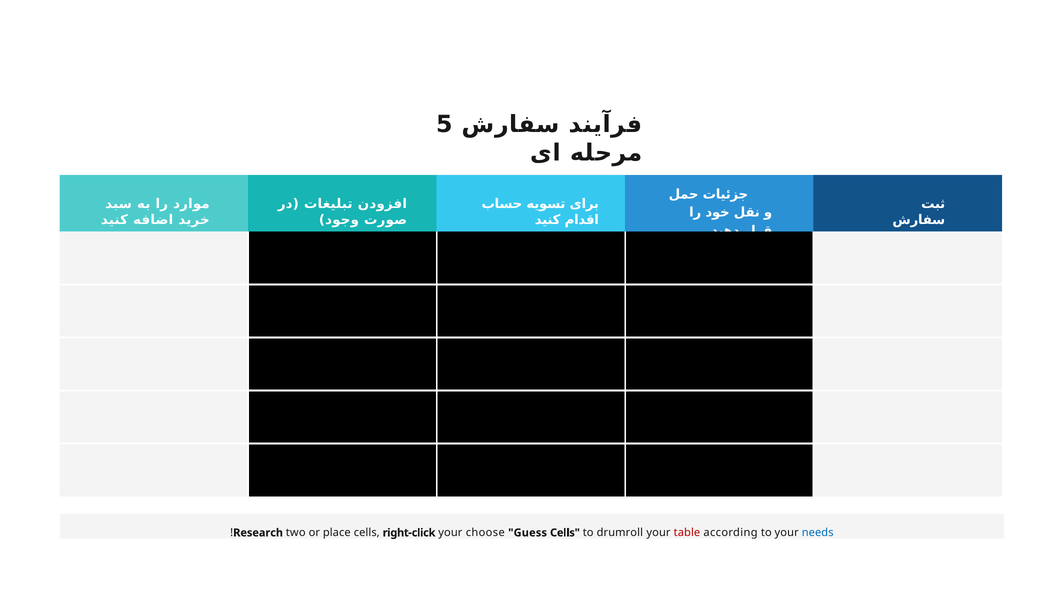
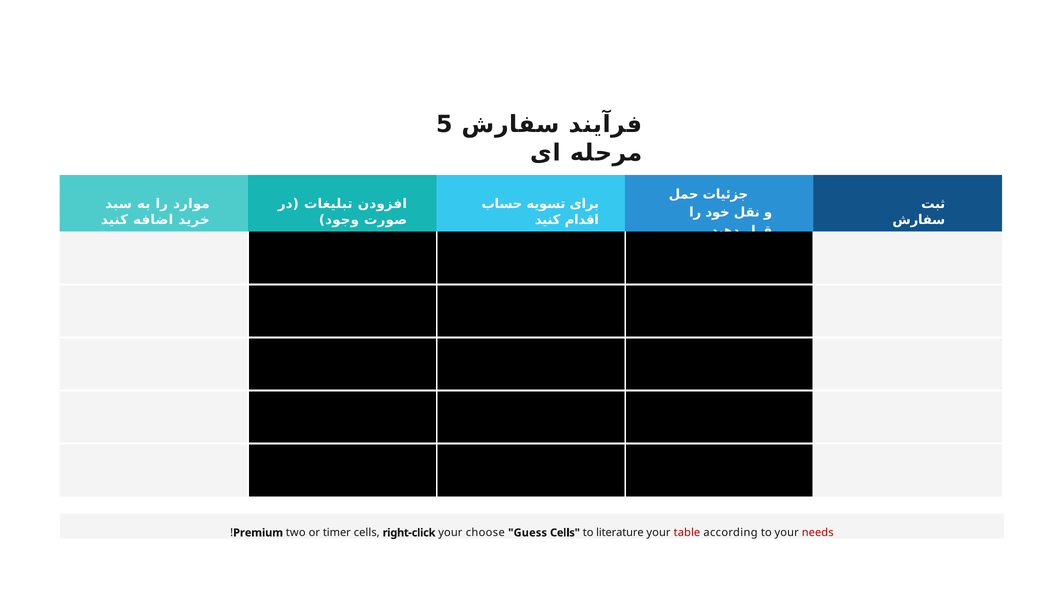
Research: Research -> Premium
place: place -> timer
drumroll: drumroll -> literature
needs colour: blue -> red
